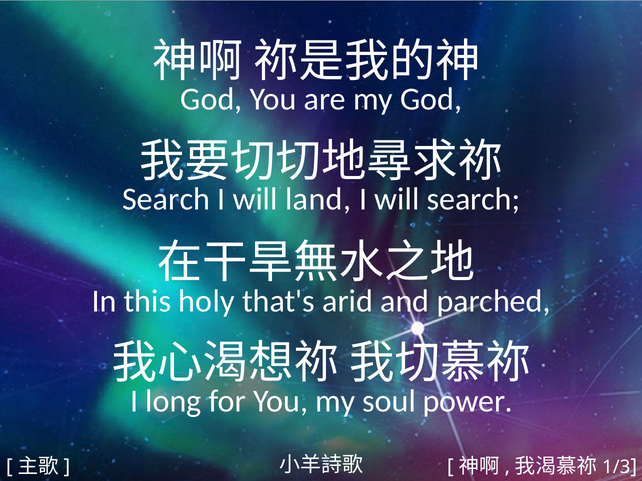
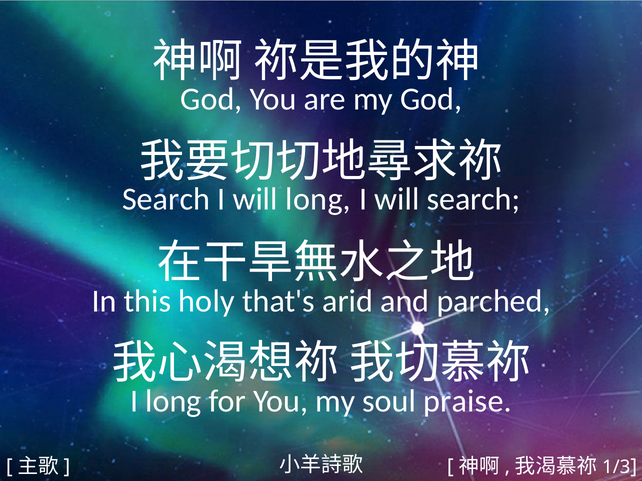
will land: land -> long
power: power -> praise
